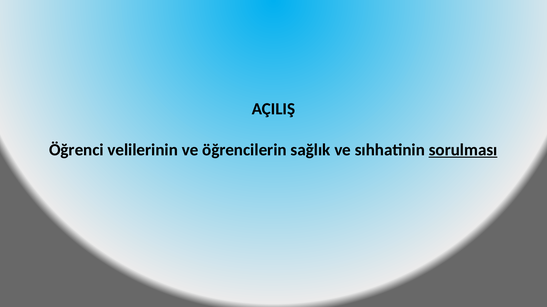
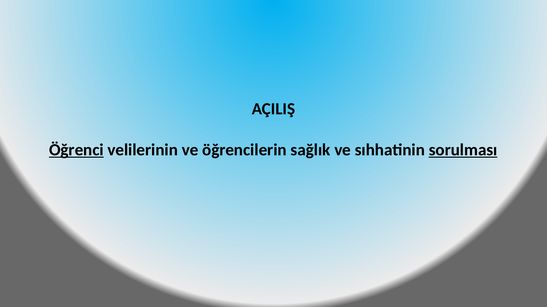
Öğrenci underline: none -> present
